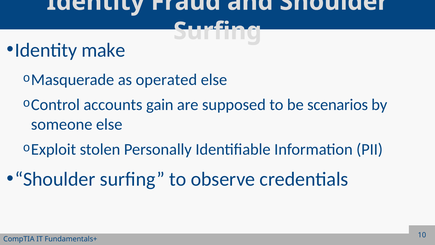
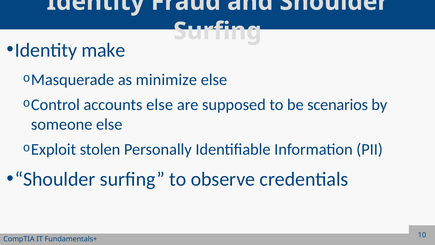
operated: operated -> minimize
accounts gain: gain -> else
